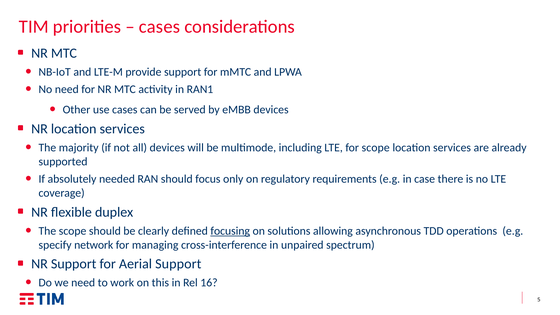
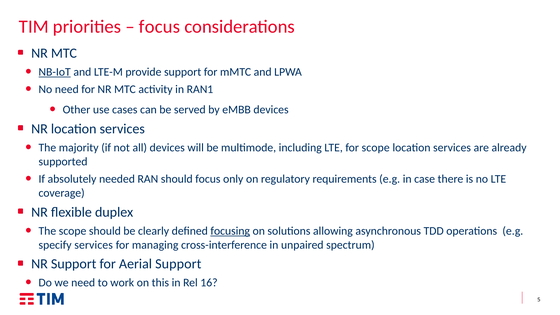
cases at (160, 27): cases -> focus
NB-IoT underline: none -> present
specify network: network -> services
